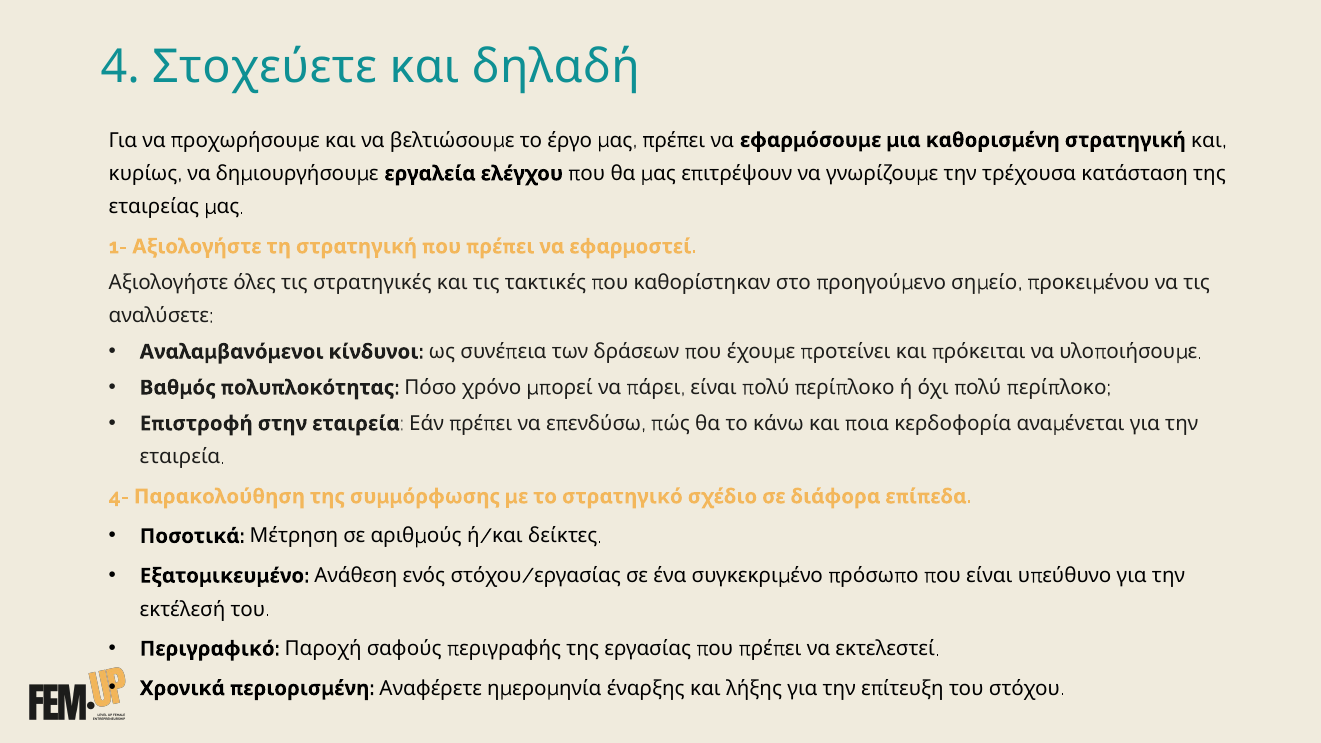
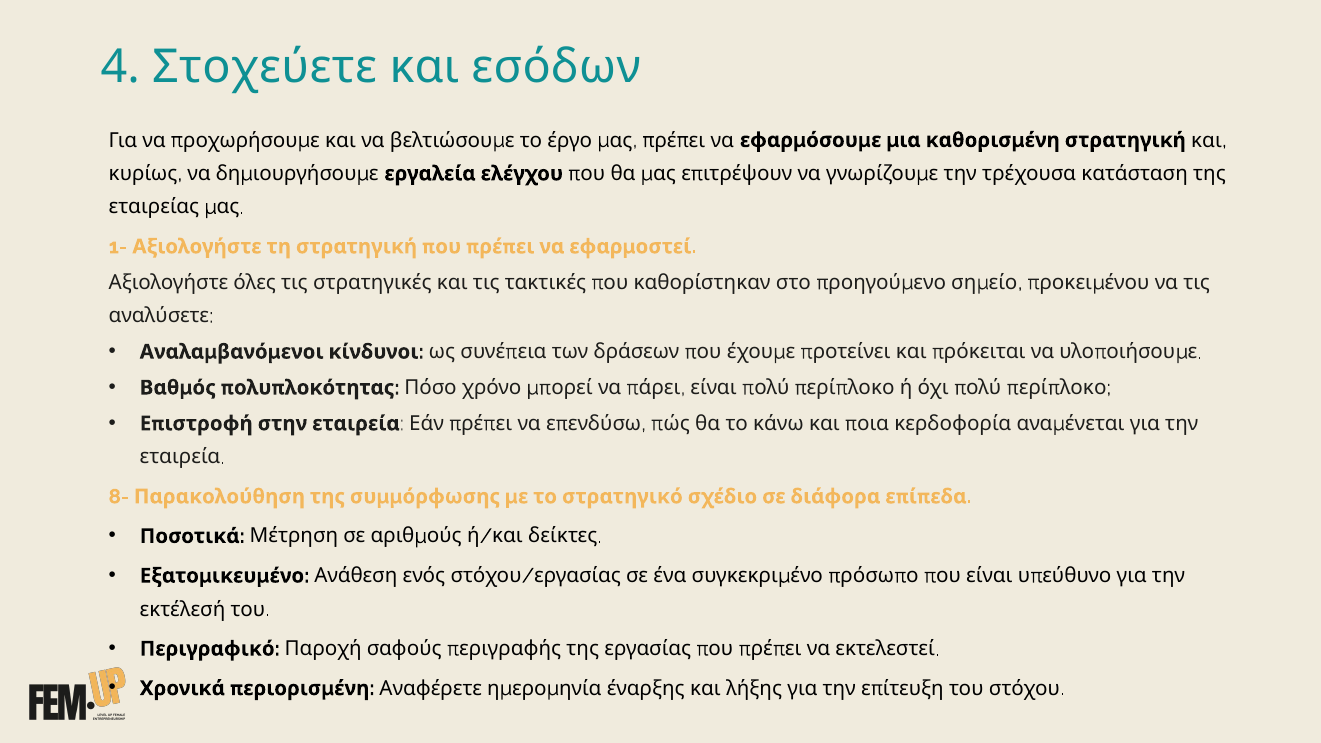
δηλαδή: δηλαδή -> εσόδων
4-: 4- -> 8-
